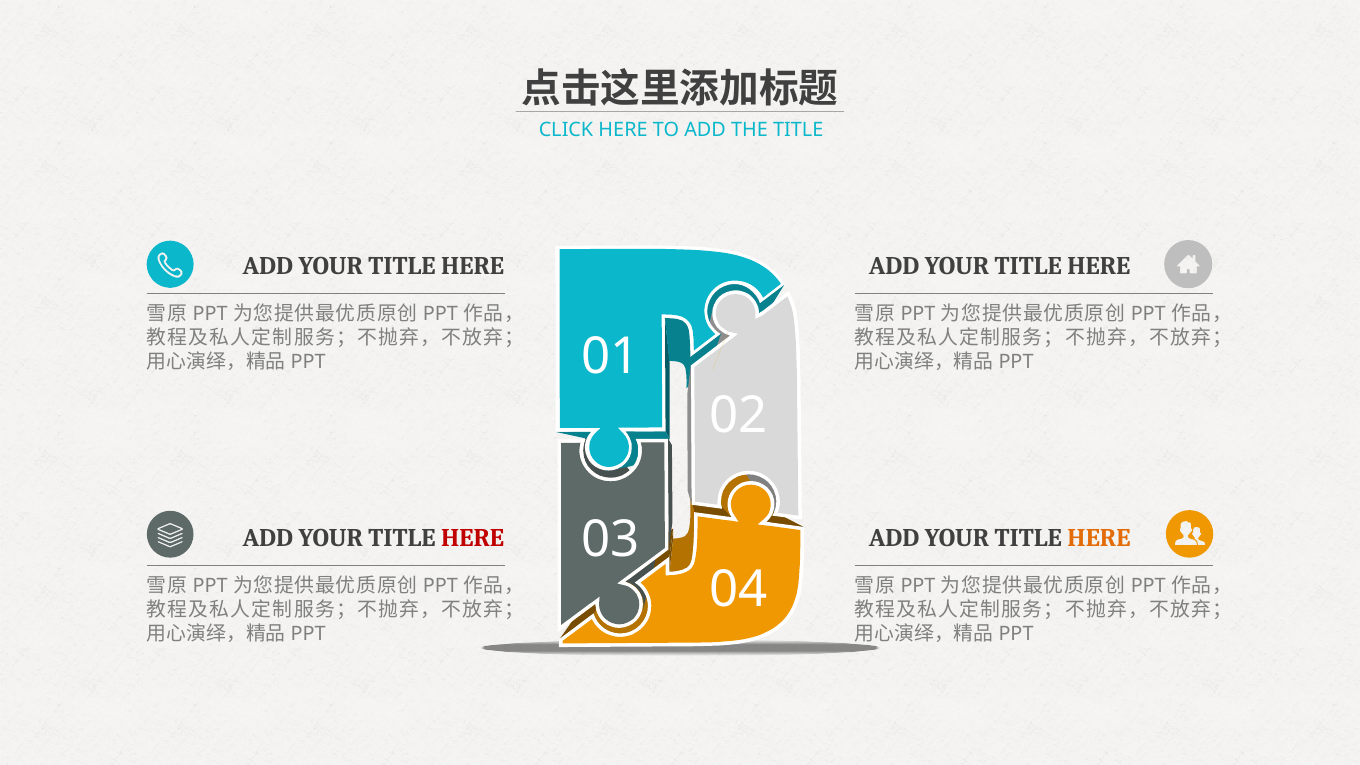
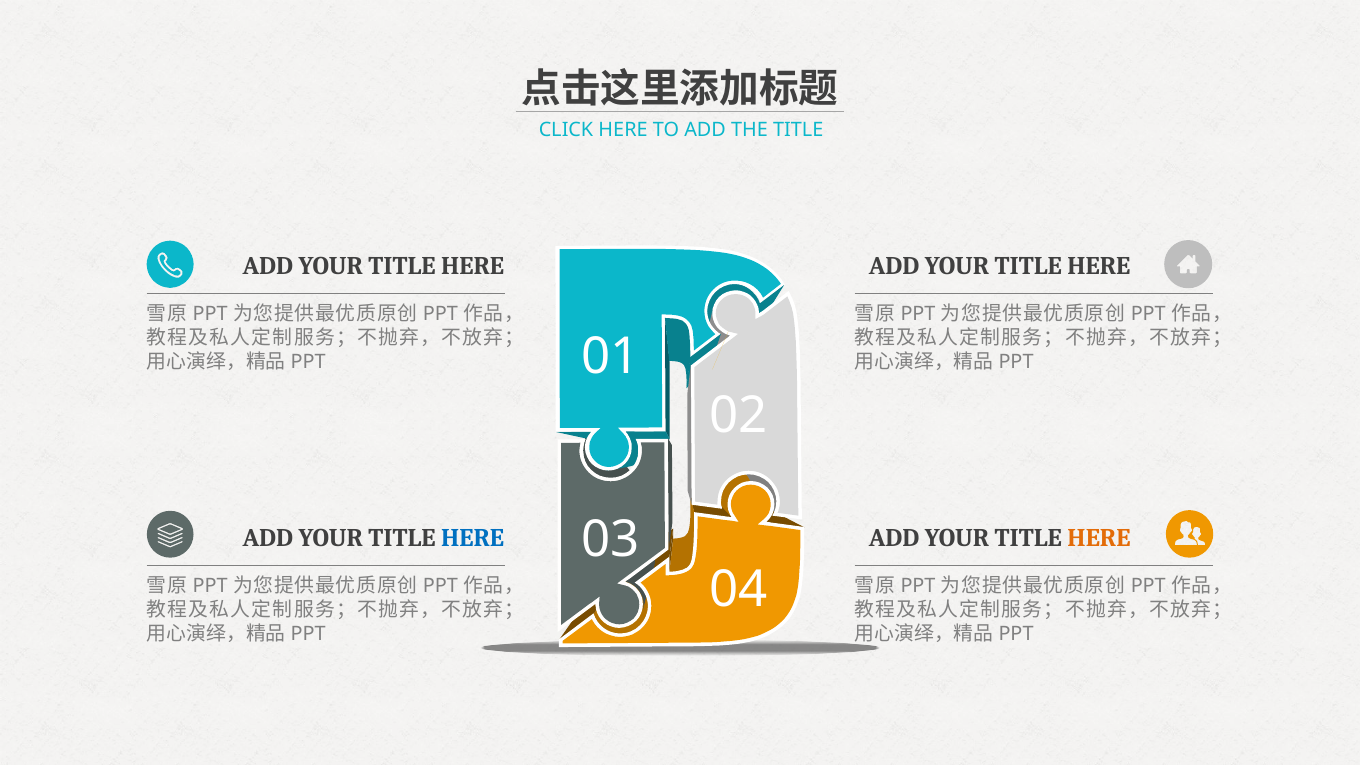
HERE at (473, 538) colour: red -> blue
